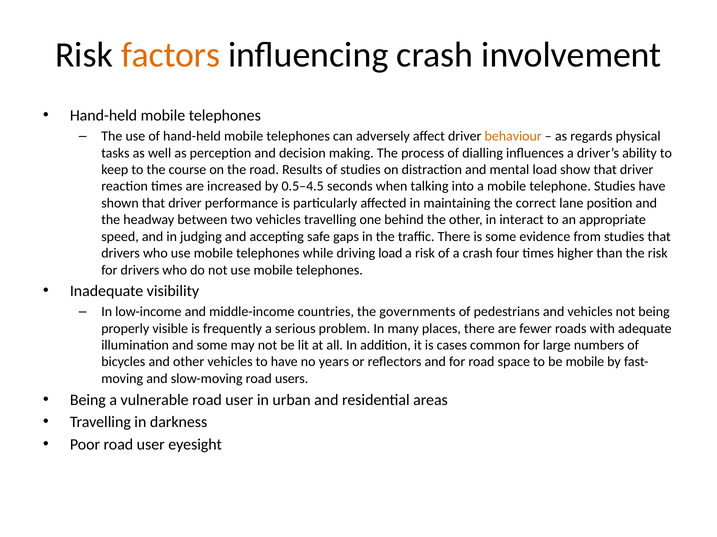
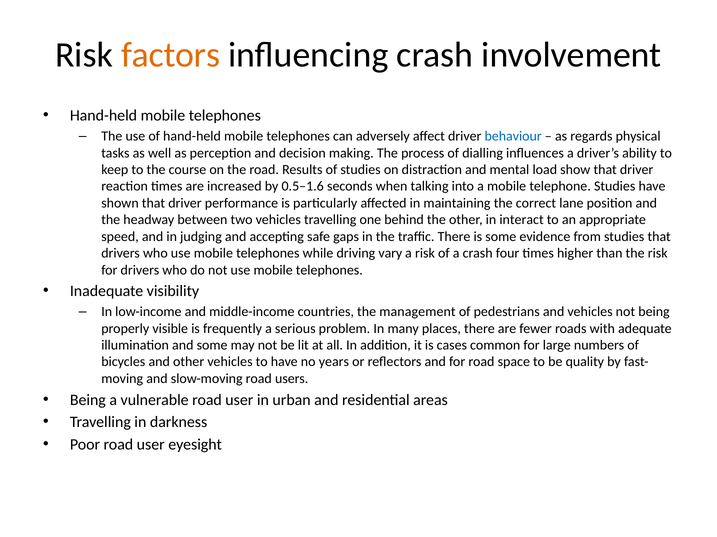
behaviour colour: orange -> blue
0.5–4.5: 0.5–4.5 -> 0.5–1.6
driving load: load -> vary
governments: governments -> management
be mobile: mobile -> quality
